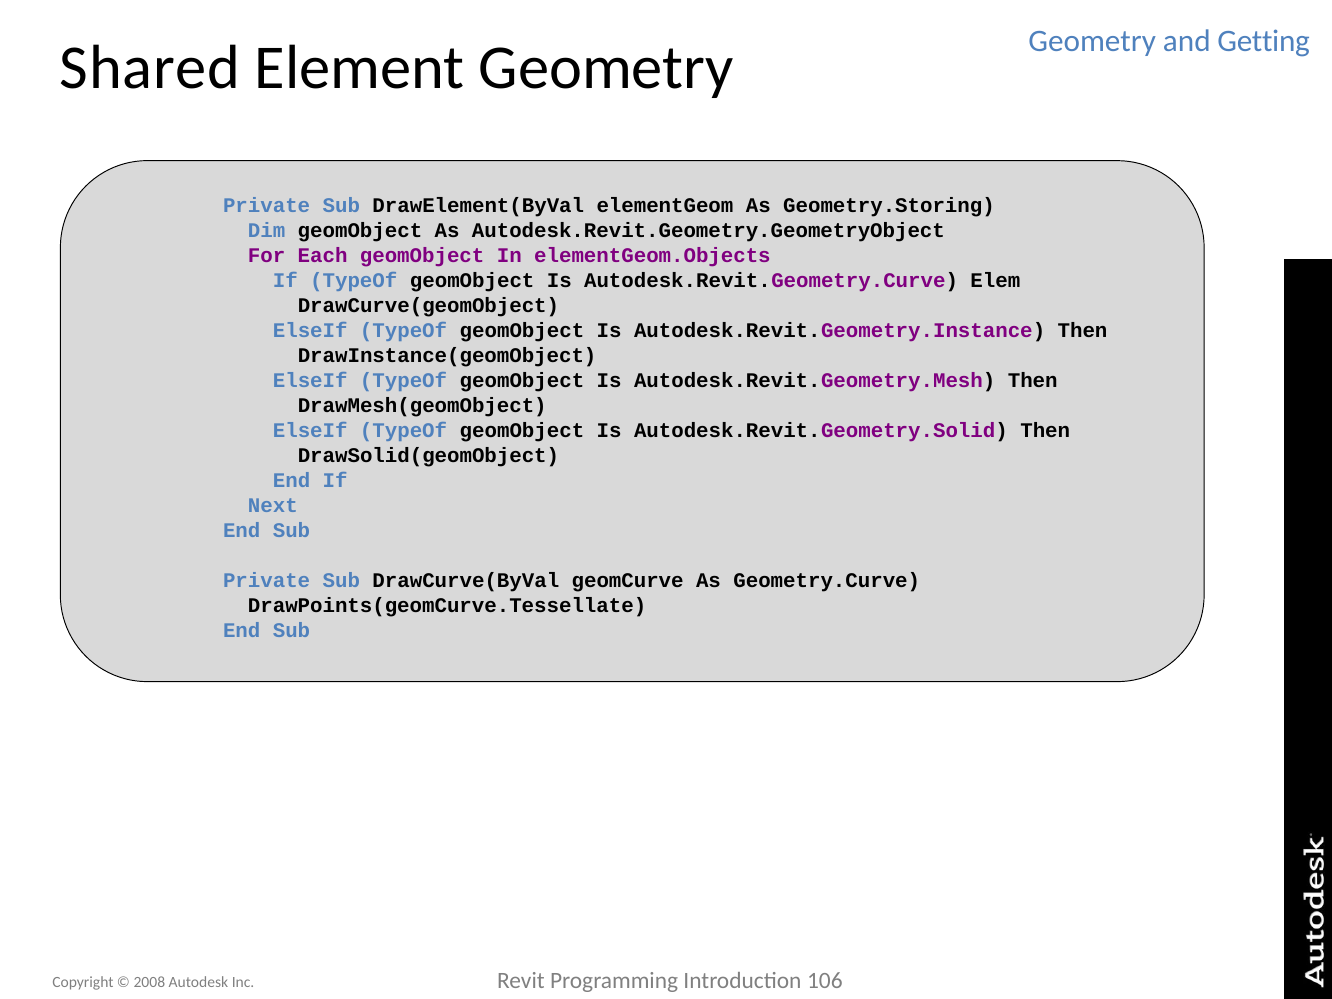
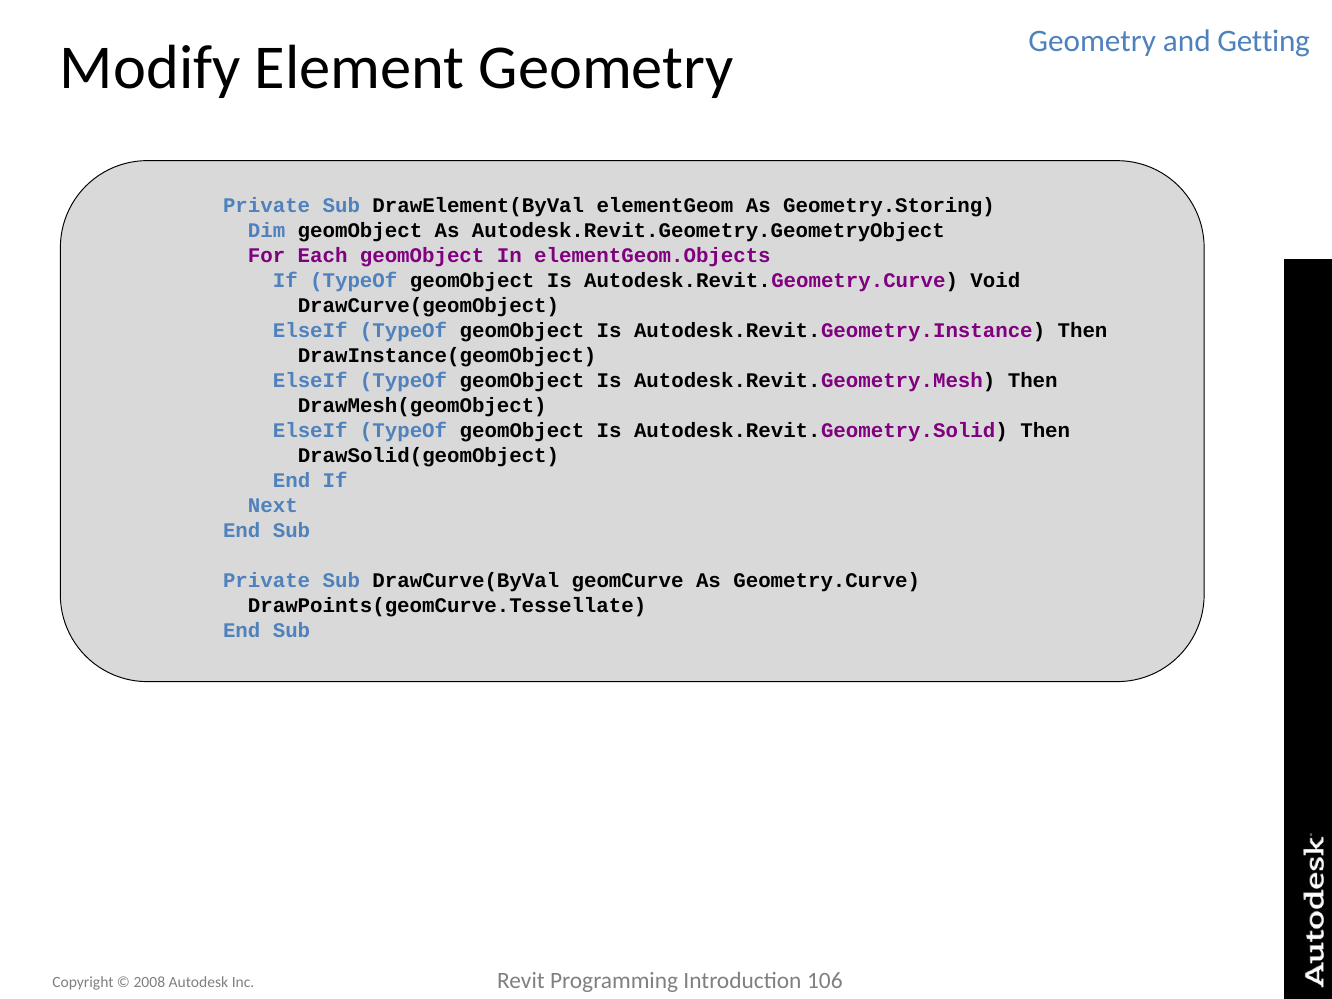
Shared: Shared -> Modify
Elem: Elem -> Void
